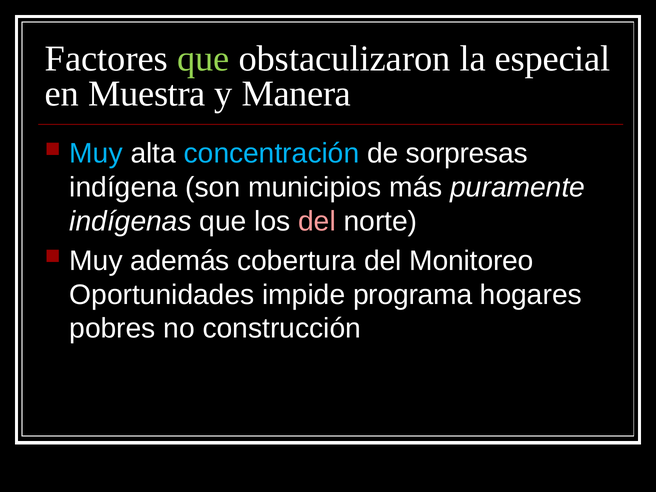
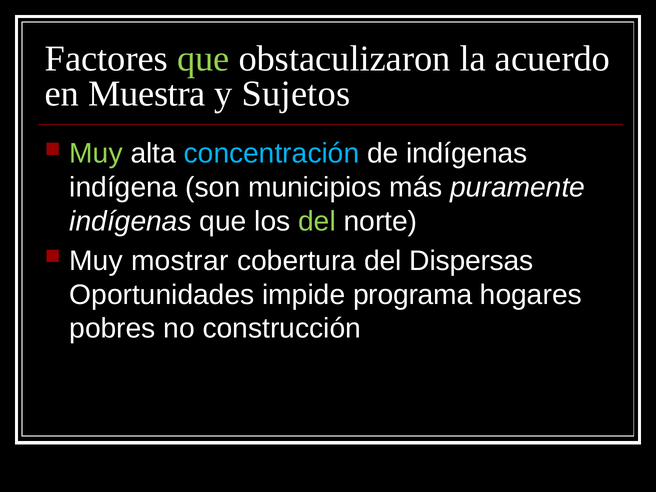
especial: especial -> acuerdo
Manera: Manera -> Sujetos
Muy at (96, 153) colour: light blue -> light green
de sorpresas: sorpresas -> indígenas
del at (317, 221) colour: pink -> light green
además: además -> mostrar
Monitoreo: Monitoreo -> Dispersas
